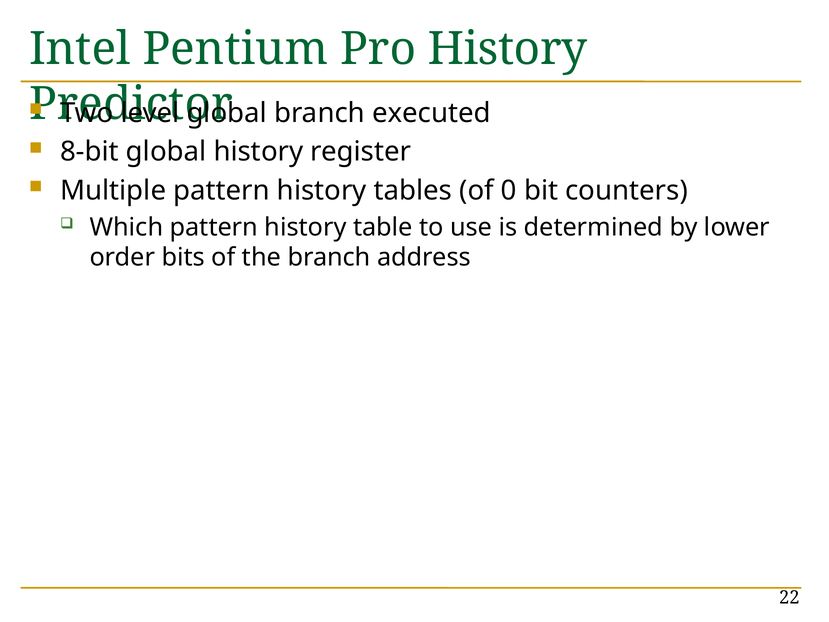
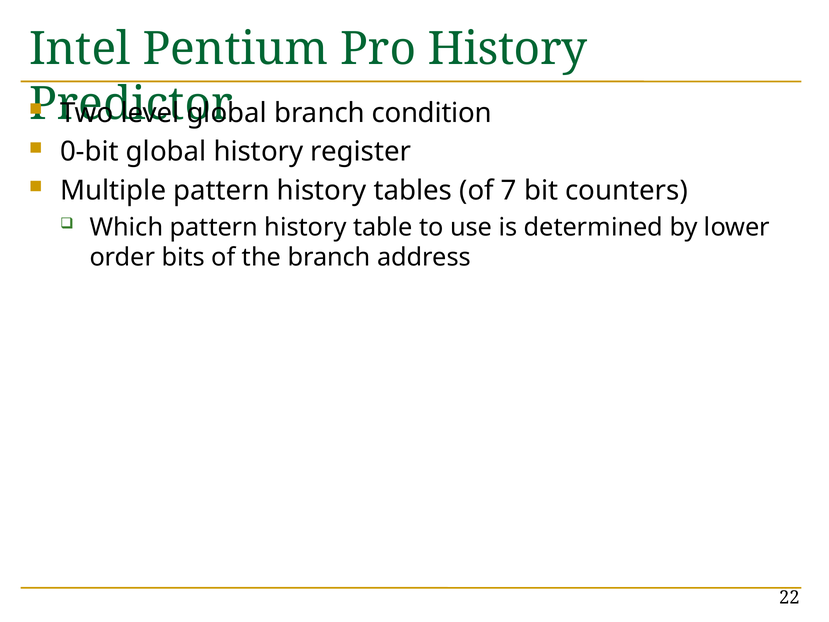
executed: executed -> condition
8-bit: 8-bit -> 0-bit
0: 0 -> 7
